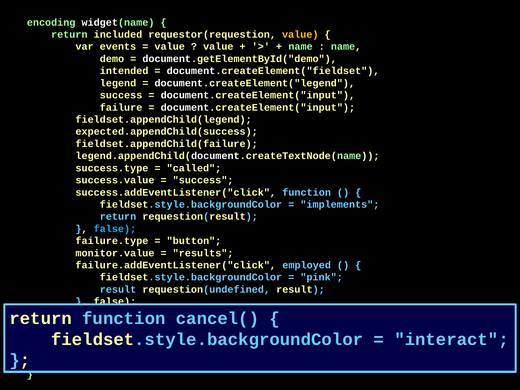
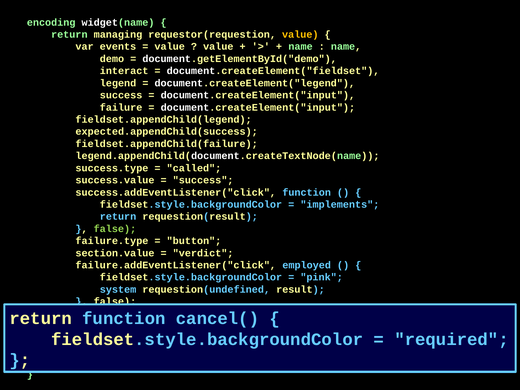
included: included -> managing
intended: intended -> interact
false at (115, 229) colour: light blue -> light green
monitor.value: monitor.value -> section.value
results: results -> verdict
result at (118, 289): result -> system
interact: interact -> required
